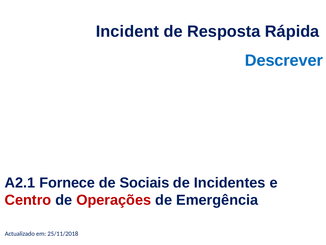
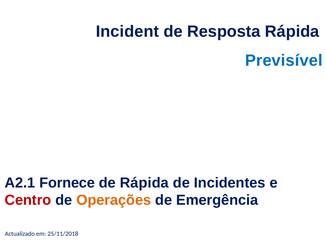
Descrever: Descrever -> Previsível
de Sociais: Sociais -> Rápida
Operações colour: red -> orange
